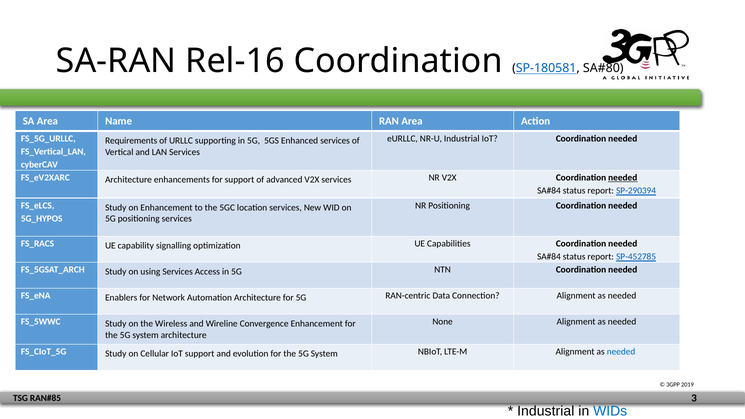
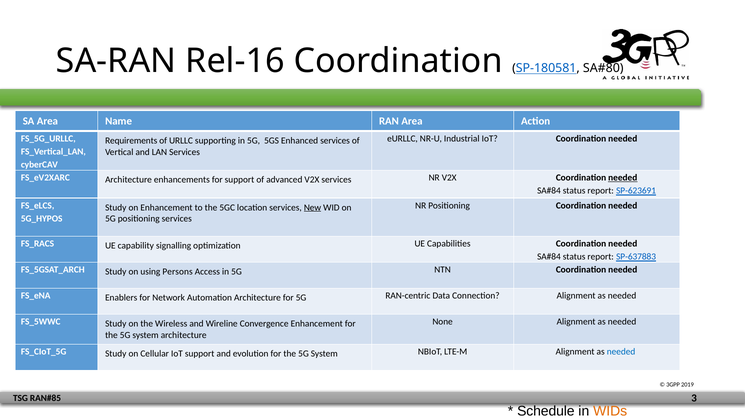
SP-290394: SP-290394 -> SP-623691
New underline: none -> present
SP-452785: SP-452785 -> SP-637883
using Services: Services -> Persons
Industrial at (546, 411): Industrial -> Schedule
WIDs colour: blue -> orange
